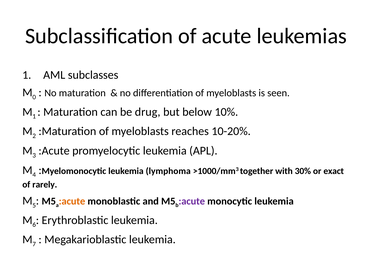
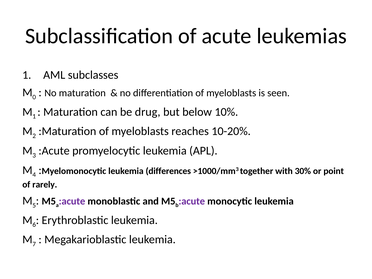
lymphoma: lymphoma -> differences
exact: exact -> point
:acute at (72, 201) colour: orange -> purple
